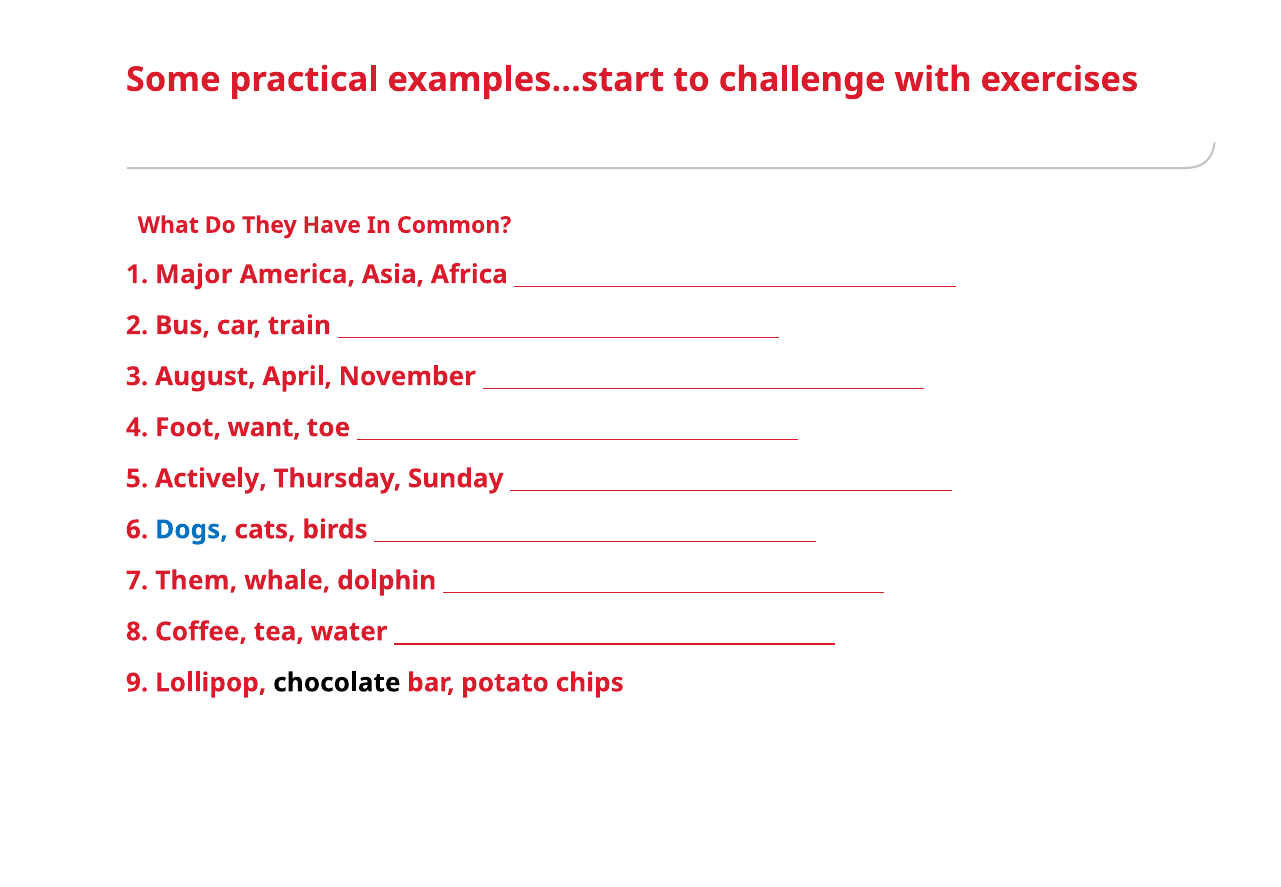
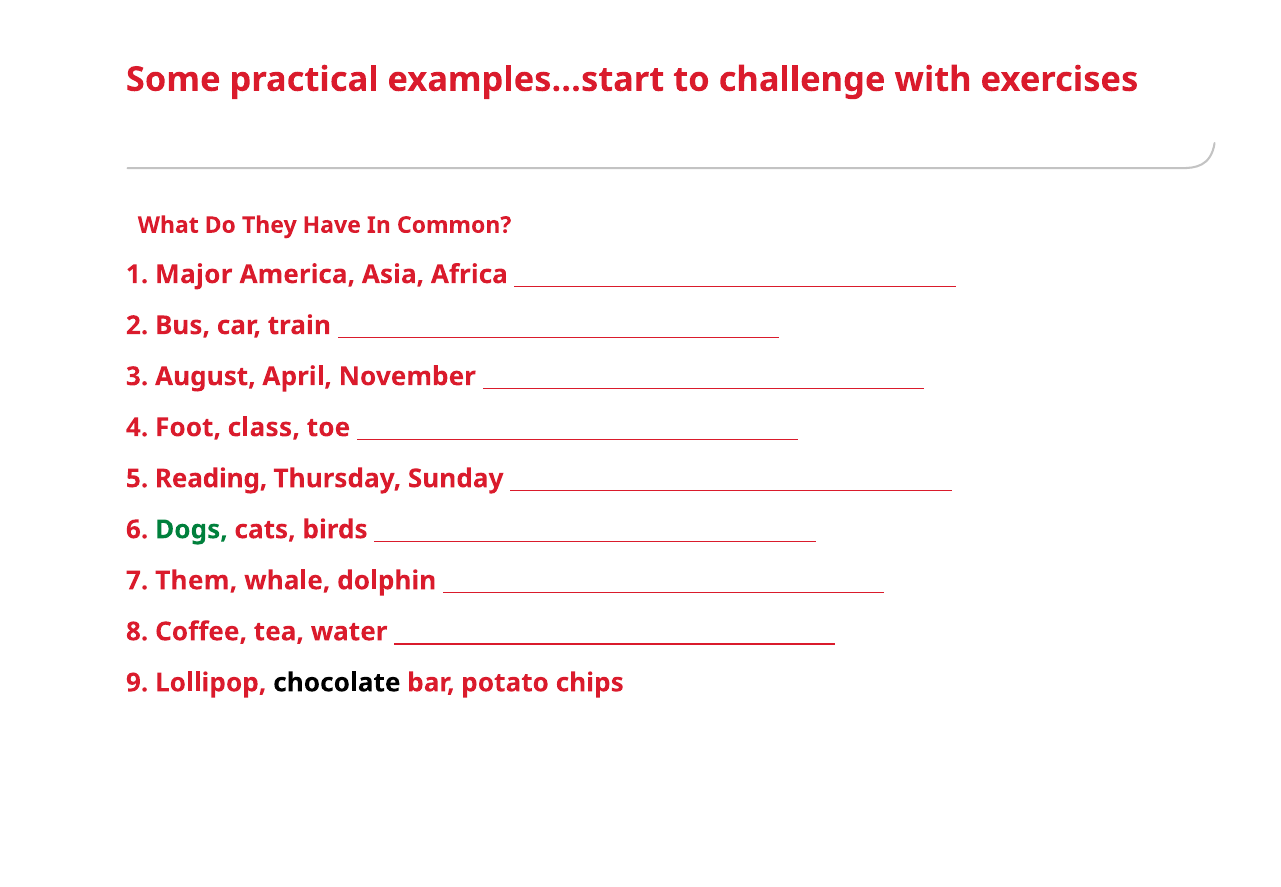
want: want -> class
Actively: Actively -> Reading
Dogs colour: blue -> green
